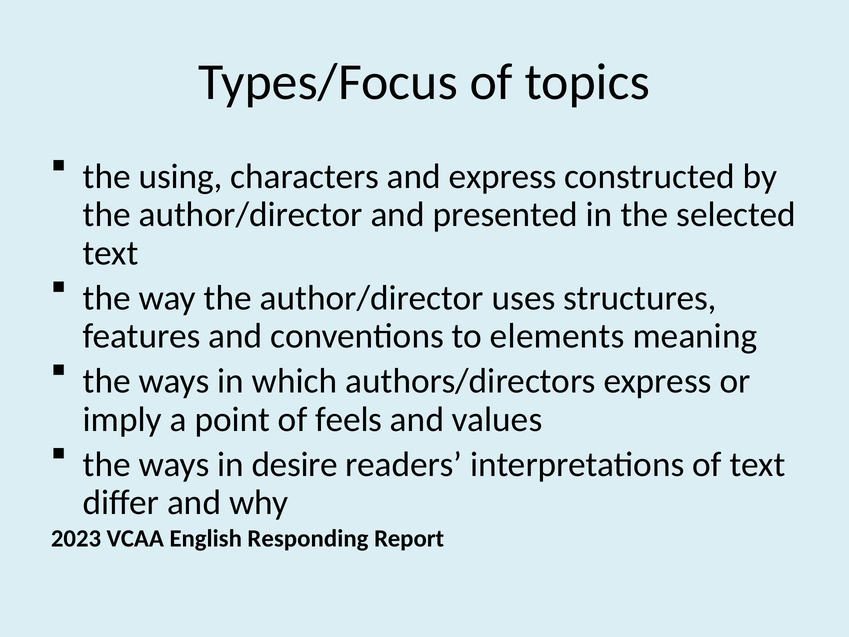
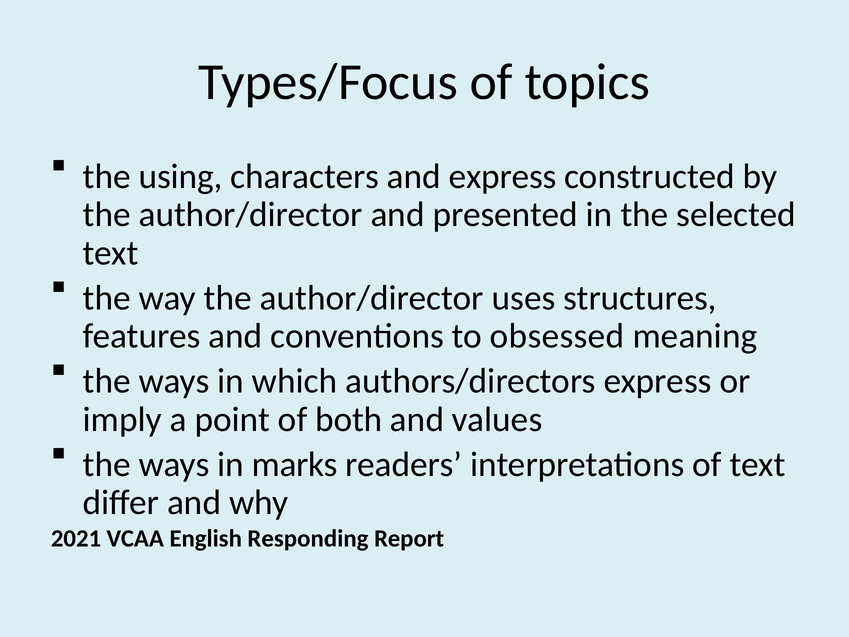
elements: elements -> obsessed
feels: feels -> both
desire: desire -> marks
2023: 2023 -> 2021
